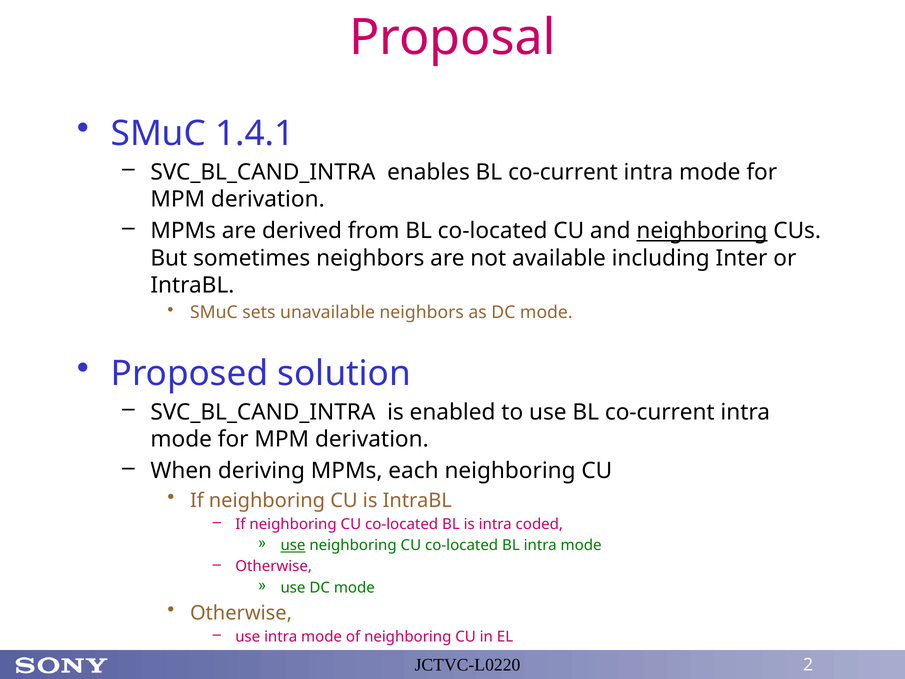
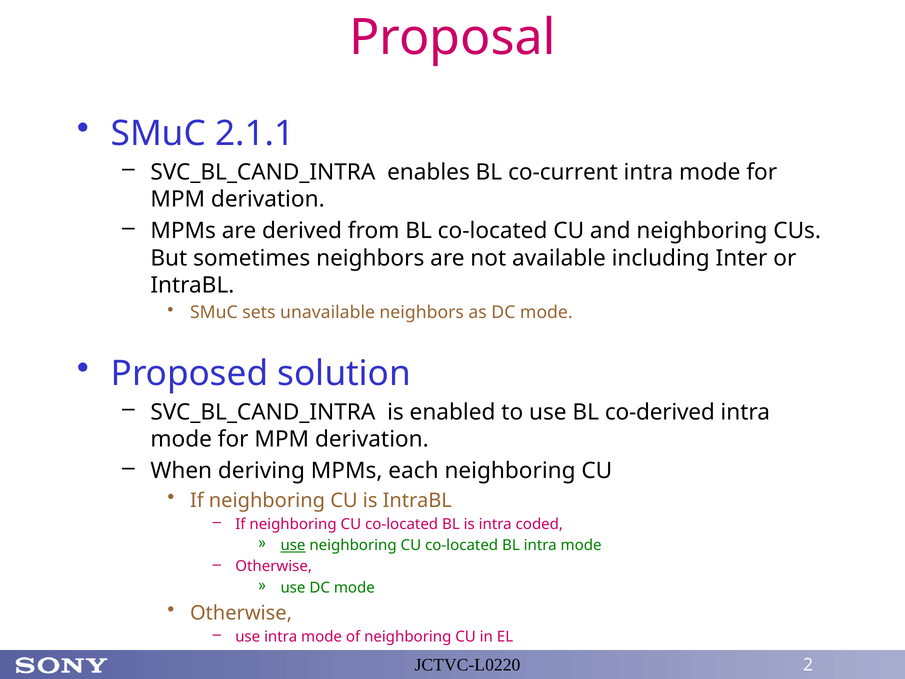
1.4.1: 1.4.1 -> 2.1.1
neighboring at (702, 231) underline: present -> none
use BL co-current: co-current -> co-derived
